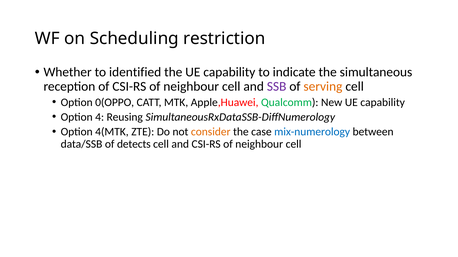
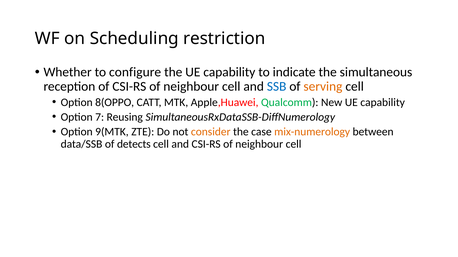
identified: identified -> configure
SSB colour: purple -> blue
0(OPPO: 0(OPPO -> 8(OPPO
4: 4 -> 7
4(MTK: 4(MTK -> 9(MTK
mix-numerology colour: blue -> orange
